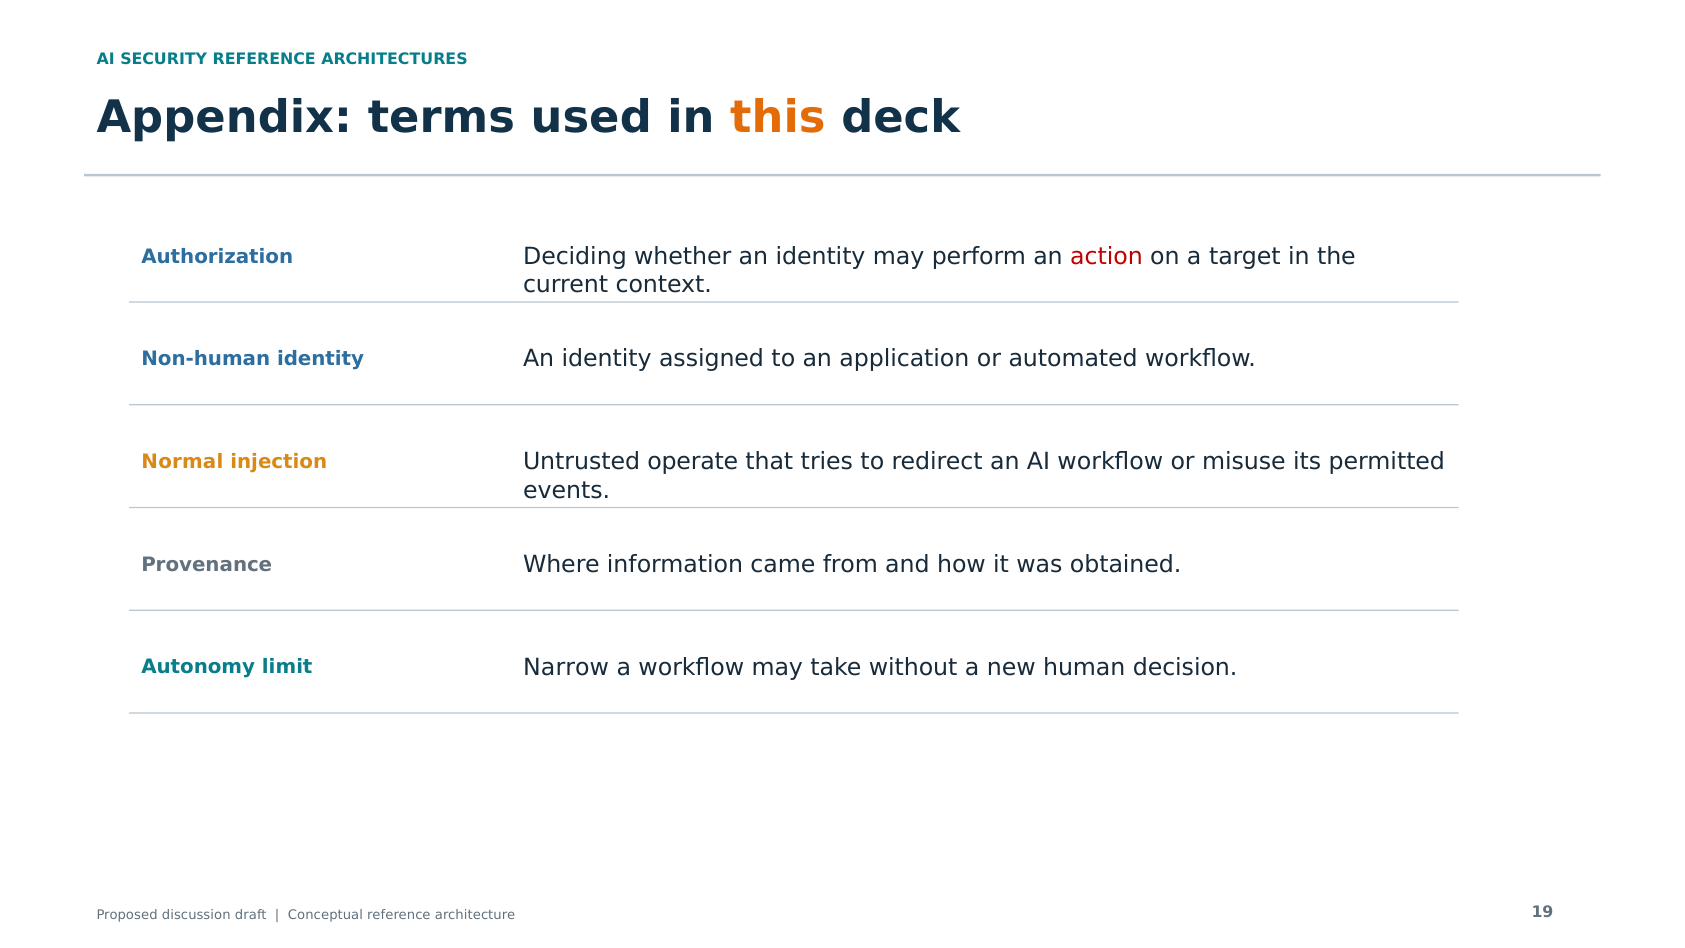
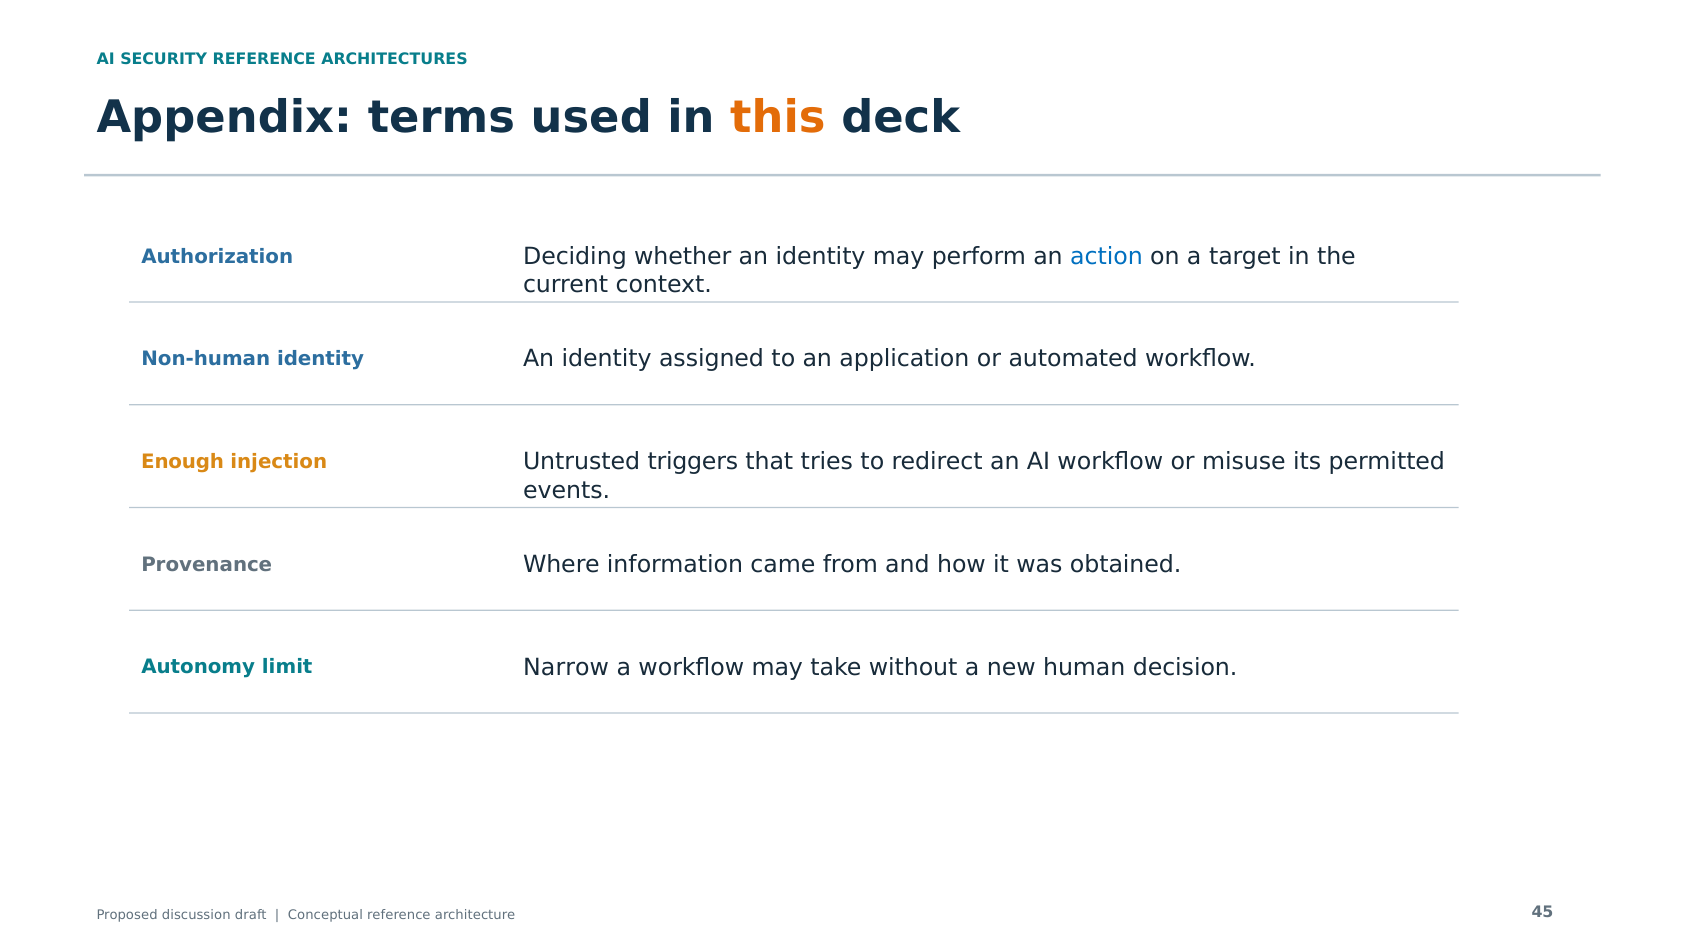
action colour: red -> blue
Normal: Normal -> Enough
operate: operate -> triggers
19: 19 -> 45
